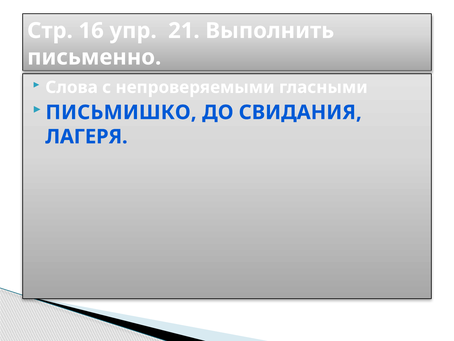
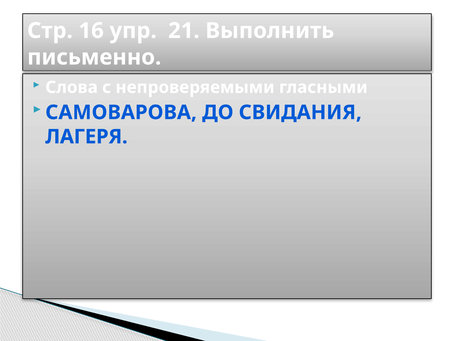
ПИСЬМИШКО: ПИСЬМИШКО -> САМОВАРОВА
